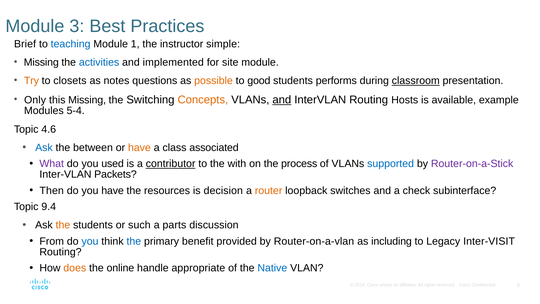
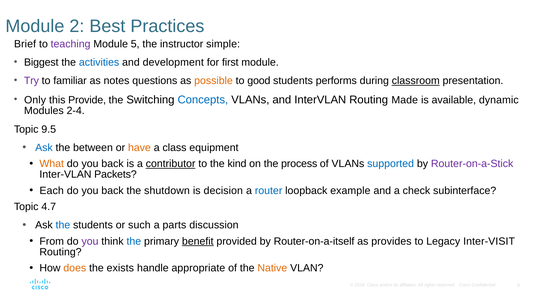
3: 3 -> 2
teaching colour: blue -> purple
1: 1 -> 5
Missing at (41, 62): Missing -> Biggest
implemented: implemented -> development
site: site -> first
Try colour: orange -> purple
closets: closets -> familiar
this Missing: Missing -> Provide
Concepts colour: orange -> blue
and at (282, 100) underline: present -> none
Hosts: Hosts -> Made
example: example -> dynamic
5-4: 5-4 -> 2-4
4.6: 4.6 -> 9.5
associated: associated -> equipment
What colour: purple -> orange
used at (113, 164): used -> back
with: with -> kind
Then: Then -> Each
have at (113, 190): have -> back
resources: resources -> shutdown
router colour: orange -> blue
switches: switches -> example
9.4: 9.4 -> 4.7
the at (63, 225) colour: orange -> blue
you at (90, 241) colour: blue -> purple
benefit underline: none -> present
Router-on-a-vlan: Router-on-a-vlan -> Router-on-a-itself
including: including -> provides
online: online -> exists
Native colour: blue -> orange
